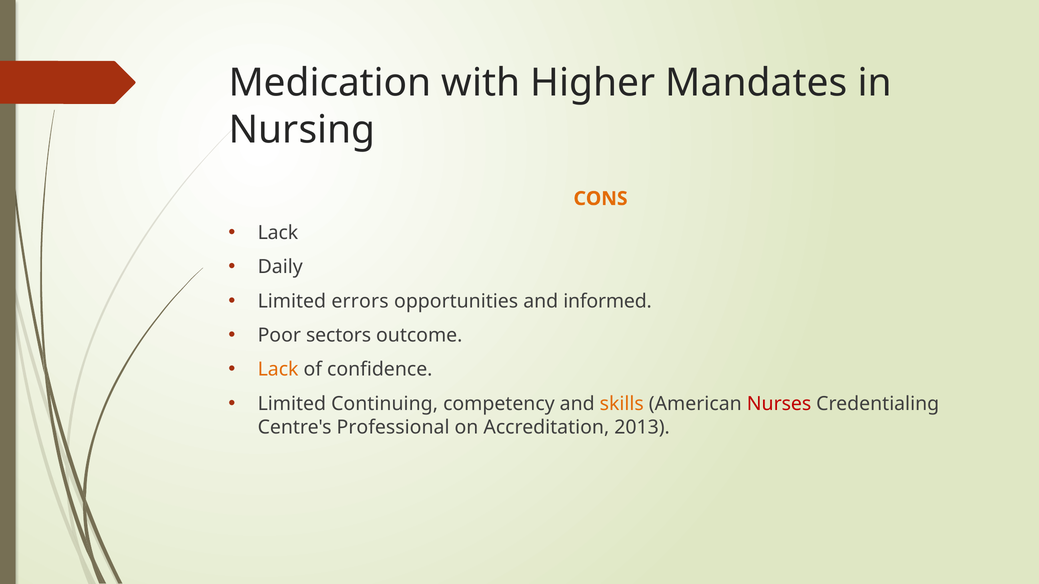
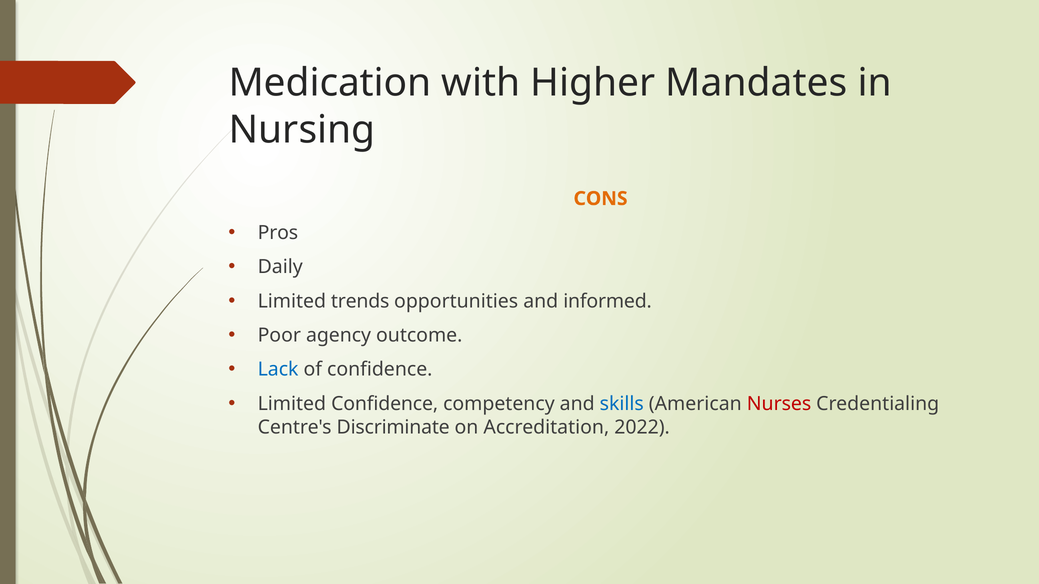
Lack at (278, 233): Lack -> Pros
errors: errors -> trends
sectors: sectors -> agency
Lack at (278, 370) colour: orange -> blue
Limited Continuing: Continuing -> Confidence
skills colour: orange -> blue
Professional: Professional -> Discriminate
2013: 2013 -> 2022
